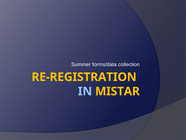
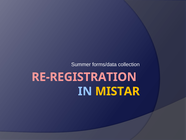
RE-REGISTRATION colour: yellow -> pink
